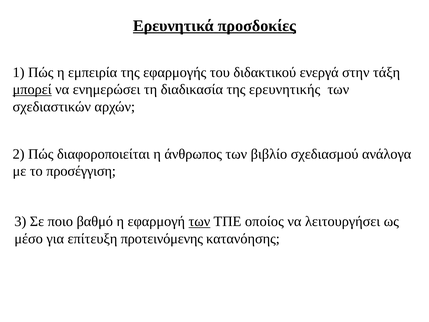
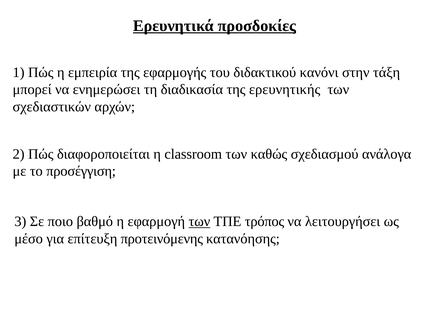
ενεργά: ενεργά -> κανόνι
μπορεί underline: present -> none
άνθρωπος: άνθρωπος -> classroom
βιβλίο: βιβλίο -> καθώς
οποίος: οποίος -> τρόπος
